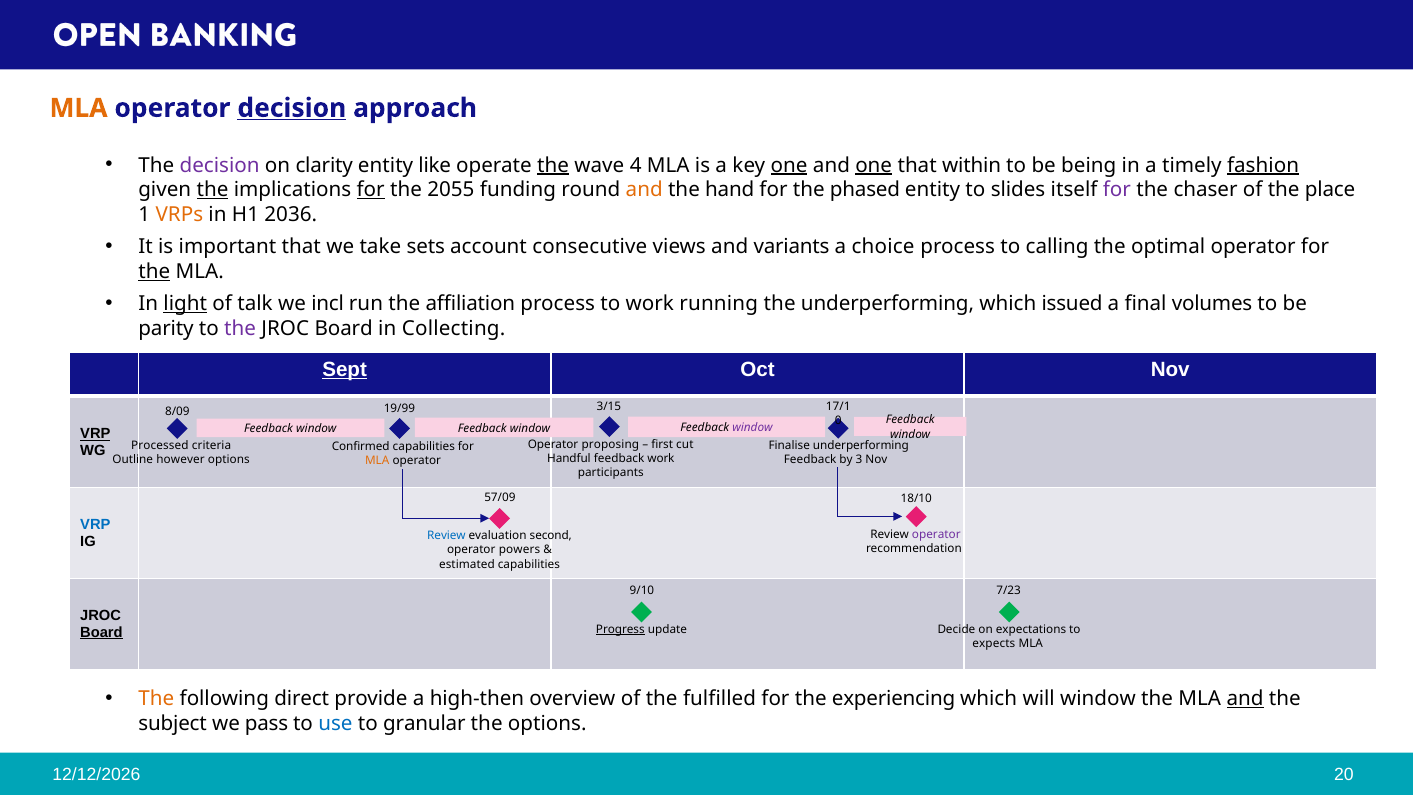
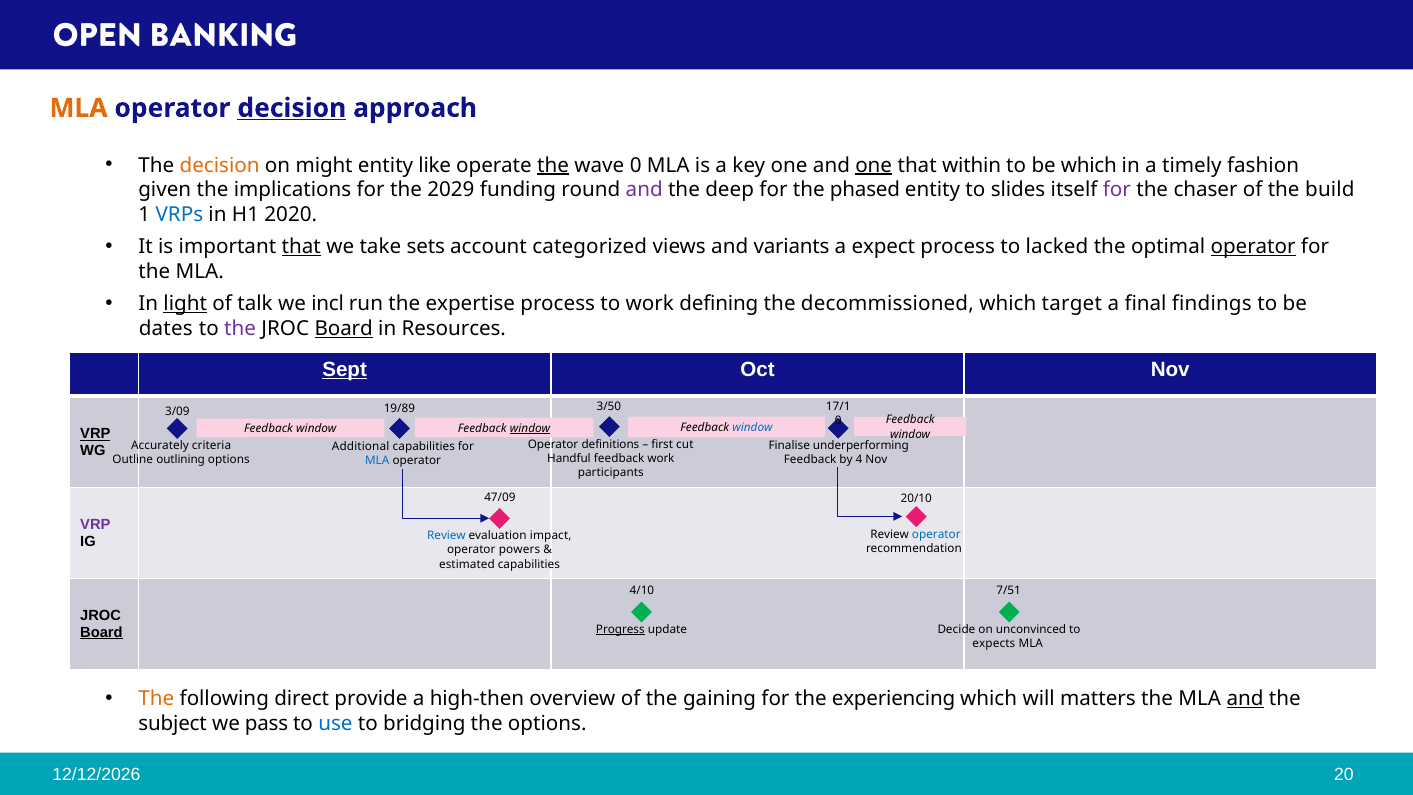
decision at (220, 165) colour: purple -> orange
clarity: clarity -> might
wave 4: 4 -> 0
one at (789, 165) underline: present -> none
be being: being -> which
fashion underline: present -> none
the at (213, 190) underline: present -> none
for at (371, 190) underline: present -> none
2055: 2055 -> 2029
and at (644, 190) colour: orange -> purple
hand: hand -> deep
place: place -> build
VRPs colour: orange -> blue
2036: 2036 -> 2020
that at (301, 247) underline: none -> present
consecutive: consecutive -> categorized
choice: choice -> expect
calling: calling -> lacked
operator at (1253, 247) underline: none -> present
the at (154, 272) underline: present -> none
affiliation: affiliation -> expertise
running: running -> defining
the underperforming: underperforming -> decommissioned
issued: issued -> target
volumes: volumes -> findings
parity: parity -> dates
Board at (344, 329) underline: none -> present
Collecting: Collecting -> Resources
3/15: 3/15 -> 3/50
19/99: 19/99 -> 19/89
8/09: 8/09 -> 3/09
window at (530, 428) underline: none -> present
window at (753, 428) colour: purple -> blue
proposing: proposing -> definitions
Processed: Processed -> Accurately
Confirmed: Confirmed -> Additional
however: however -> outlining
3: 3 -> 4
MLA at (377, 461) colour: orange -> blue
57/09: 57/09 -> 47/09
18/10: 18/10 -> 20/10
VRP at (95, 525) colour: blue -> purple
operator at (936, 534) colour: purple -> blue
second: second -> impact
9/10: 9/10 -> 4/10
7/23: 7/23 -> 7/51
expectations: expectations -> unconvinced
fulfilled: fulfilled -> gaining
will window: window -> matters
granular: granular -> bridging
